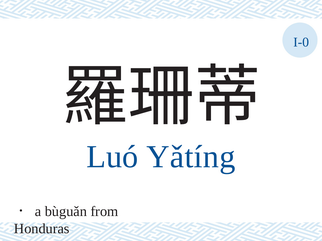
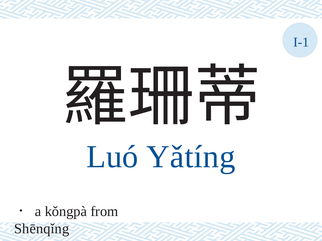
I-0: I-0 -> I-1
bùguǎn: bùguǎn -> kǒngpà
Honduras: Honduras -> Shēnqǐng
